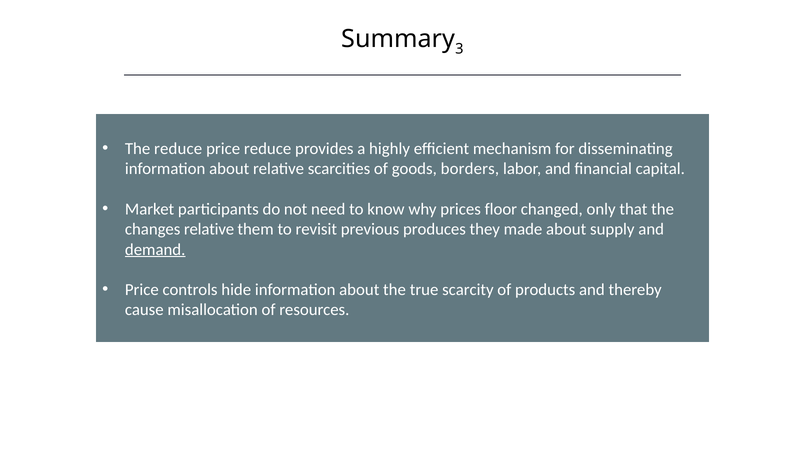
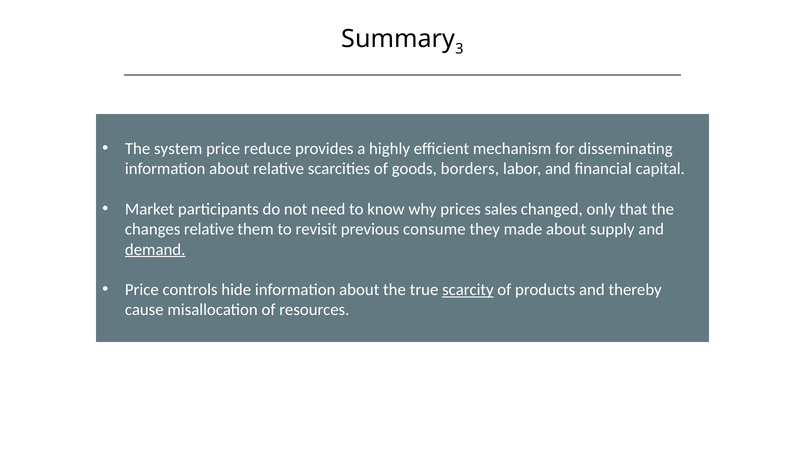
The reduce: reduce -> system
floor: floor -> sales
produces: produces -> consume
scarcity underline: none -> present
